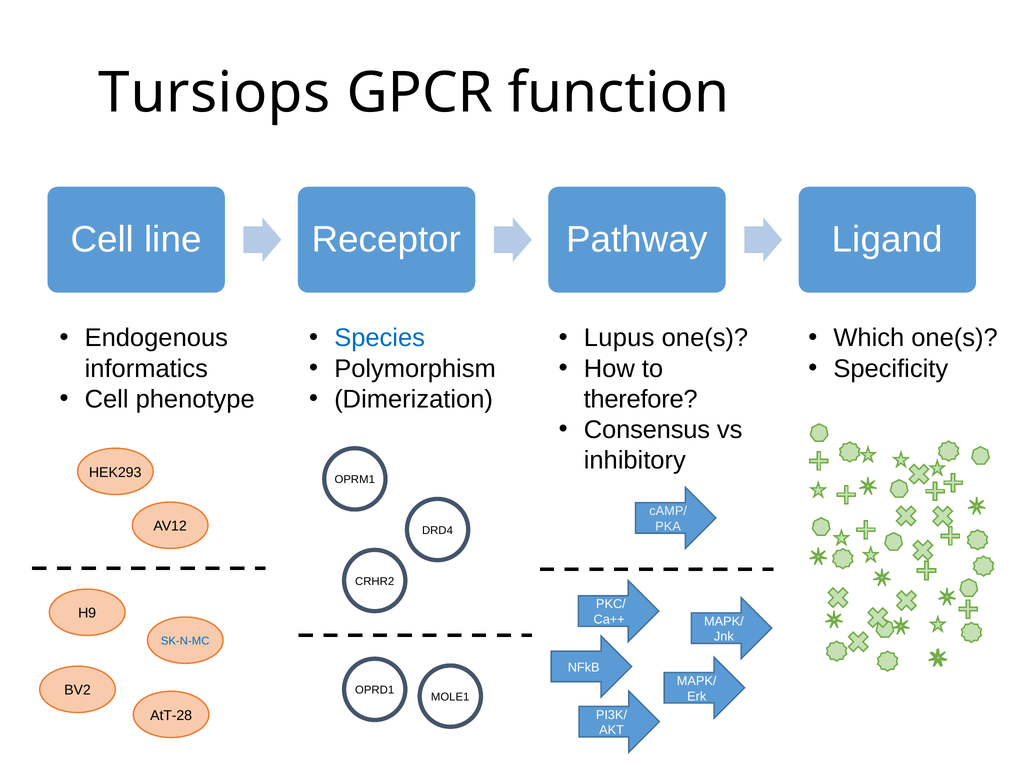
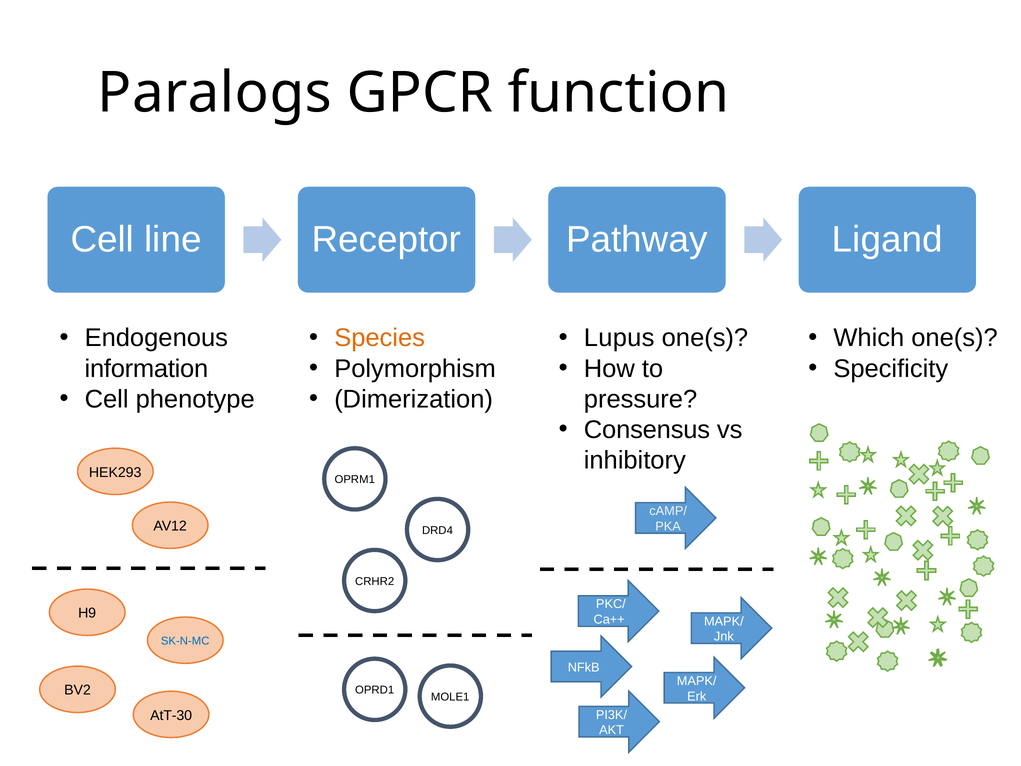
Tursiops: Tursiops -> Paralogs
Species colour: blue -> orange
informatics: informatics -> information
therefore: therefore -> pressure
AtT-28: AtT-28 -> AtT-30
